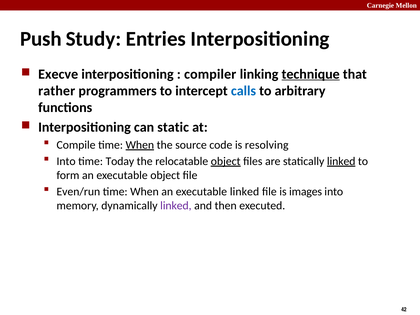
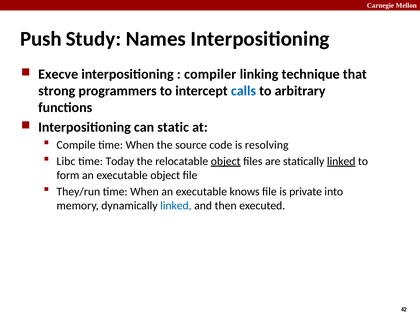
Entries: Entries -> Names
technique underline: present -> none
rather: rather -> strong
When at (140, 145) underline: present -> none
Into at (66, 161): Into -> Libc
Even/run: Even/run -> They/run
executable linked: linked -> knows
images: images -> private
linked at (176, 206) colour: purple -> blue
